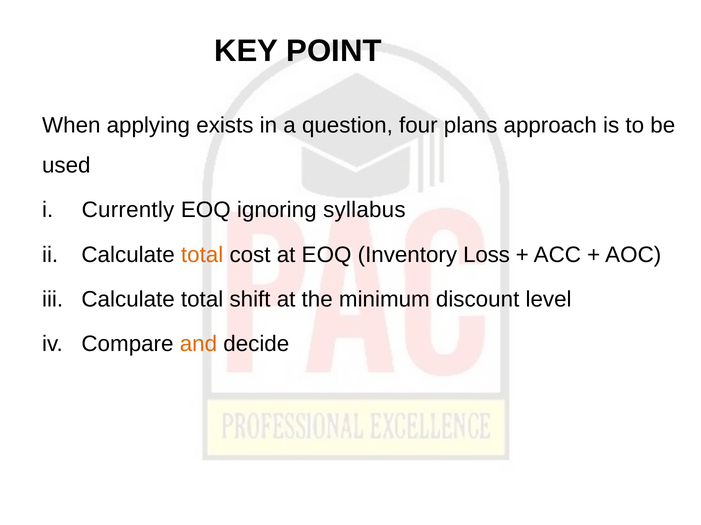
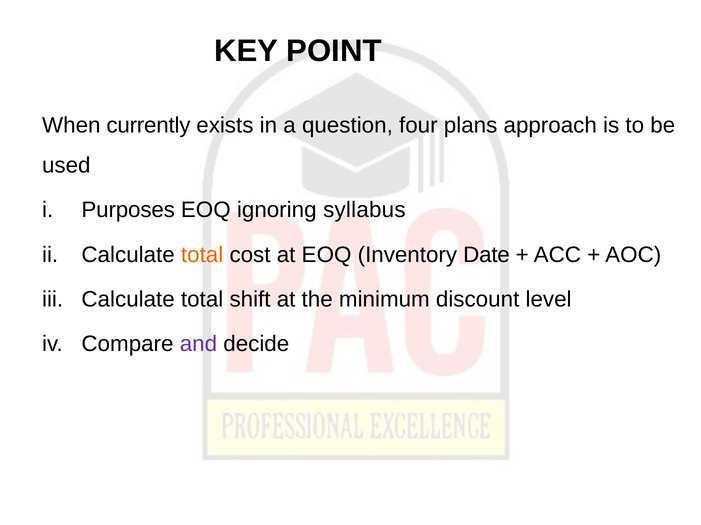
applying: applying -> currently
Currently: Currently -> Purposes
Loss: Loss -> Date
and colour: orange -> purple
